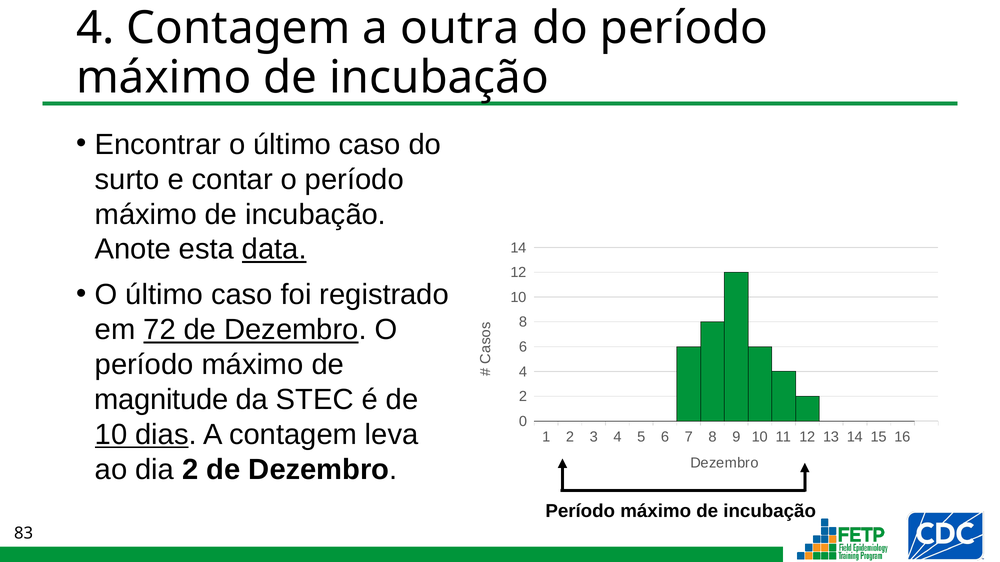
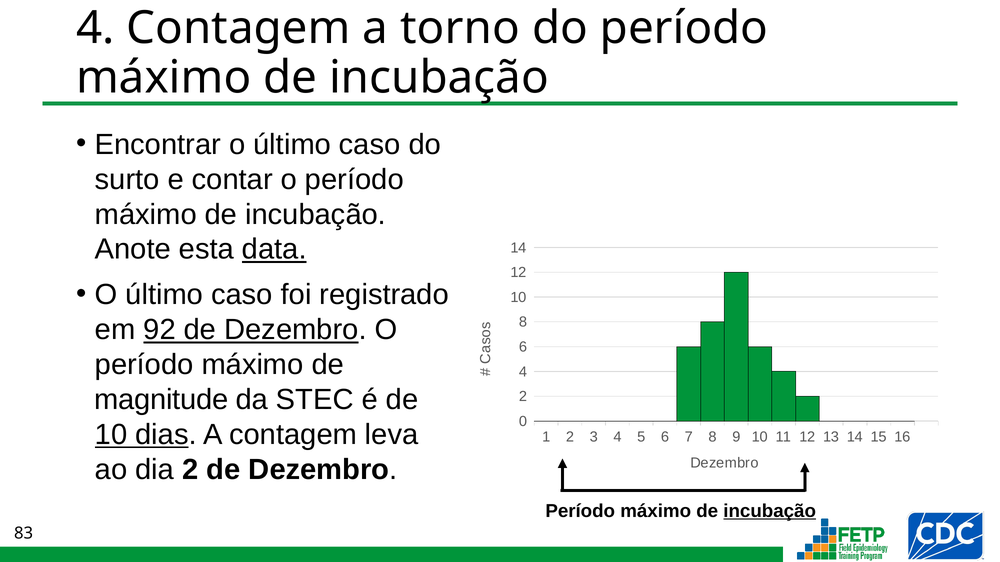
outra: outra -> torno
72: 72 -> 92
incubação at (770, 511) underline: none -> present
